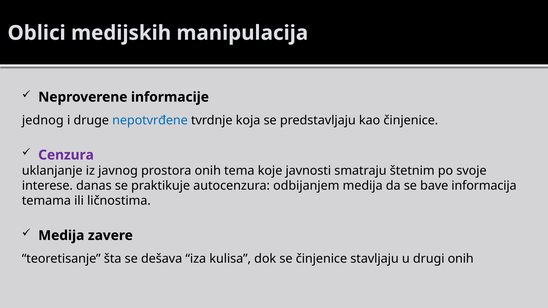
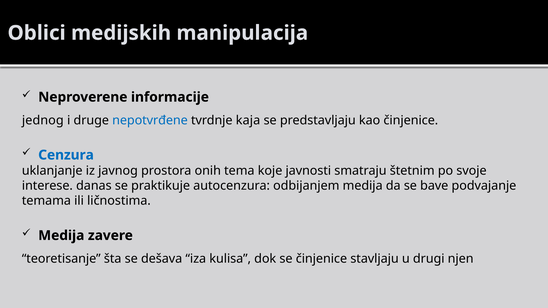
koja: koja -> kaja
Cenzura colour: purple -> blue
informacija: informacija -> podvajanje
drugi onih: onih -> njen
